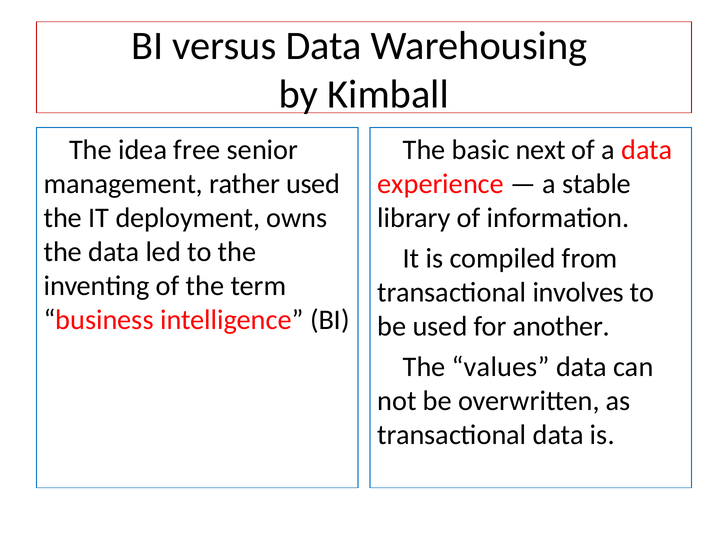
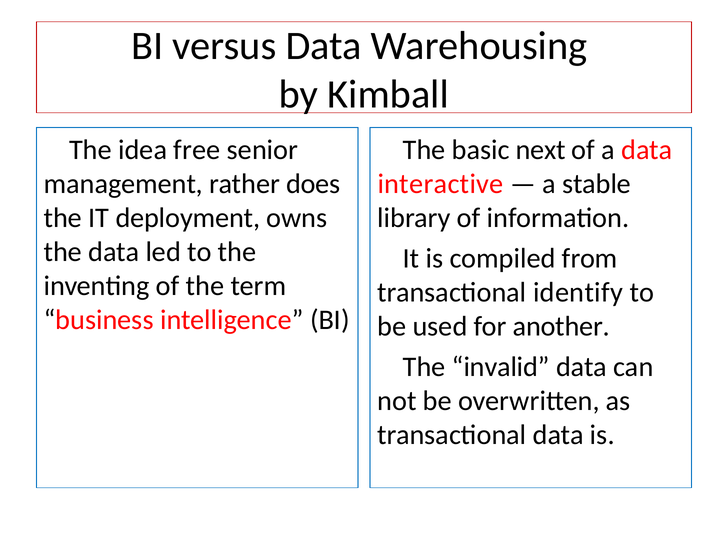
rather used: used -> does
experience: experience -> interactive
involves: involves -> identify
values: values -> invalid
